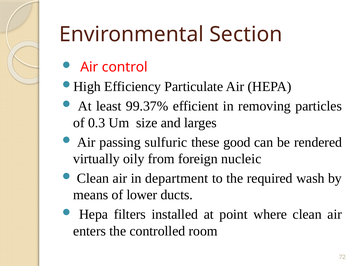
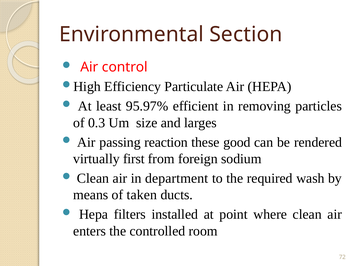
99.37%: 99.37% -> 95.97%
sulfuric: sulfuric -> reaction
oily: oily -> first
nucleic: nucleic -> sodium
lower: lower -> taken
